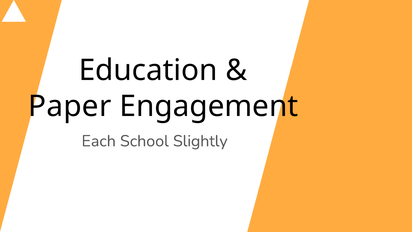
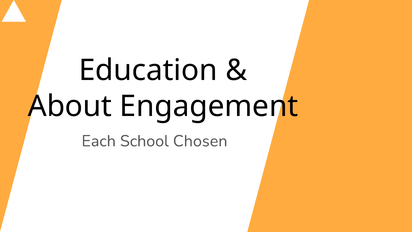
Paper: Paper -> About
Slightly: Slightly -> Chosen
